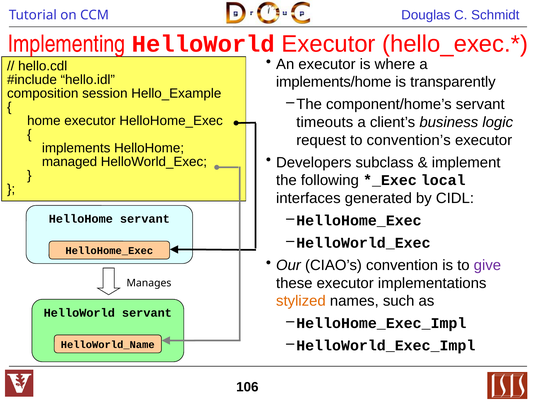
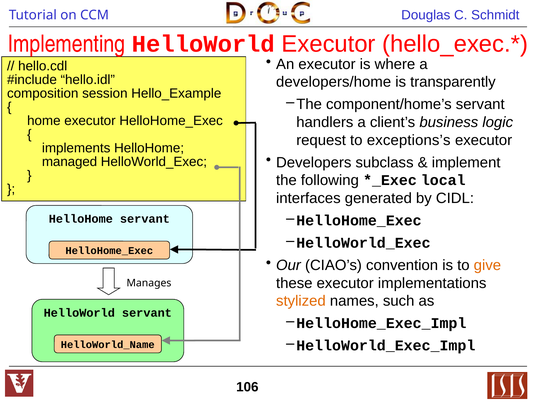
implements/home: implements/home -> developers/home
timeouts: timeouts -> handlers
convention’s: convention’s -> exceptions’s
give colour: purple -> orange
